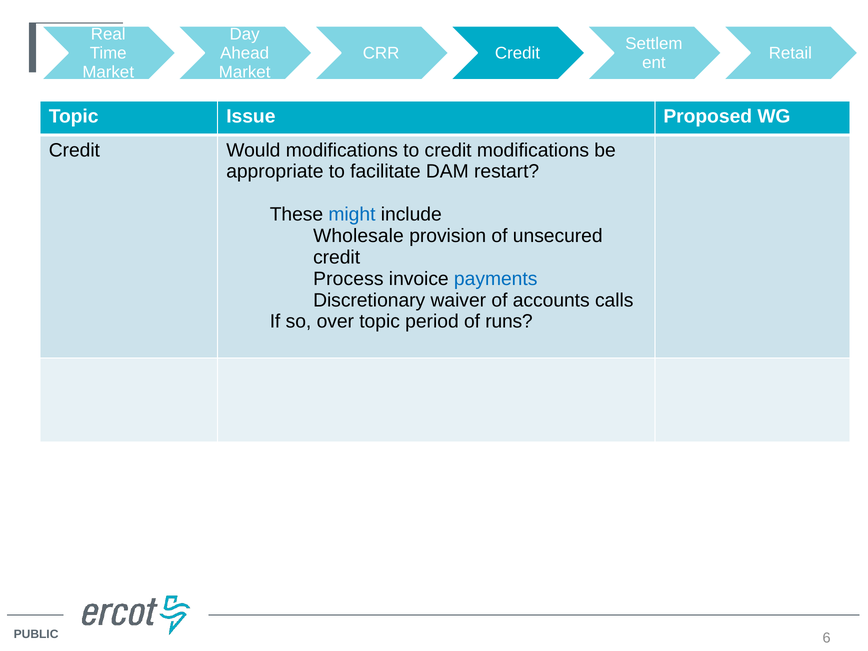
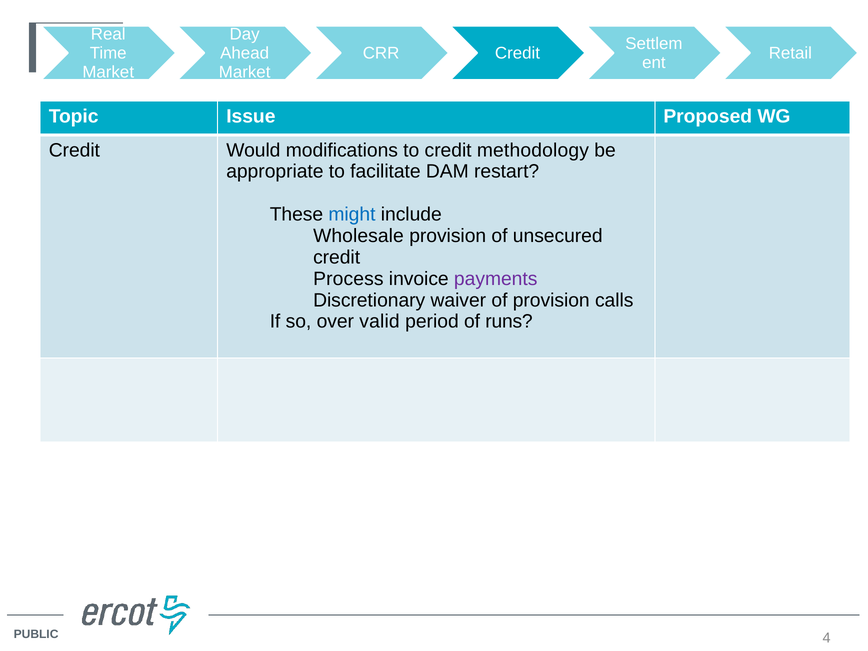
credit modifications: modifications -> methodology
payments colour: blue -> purple
of accounts: accounts -> provision
over topic: topic -> valid
6: 6 -> 4
